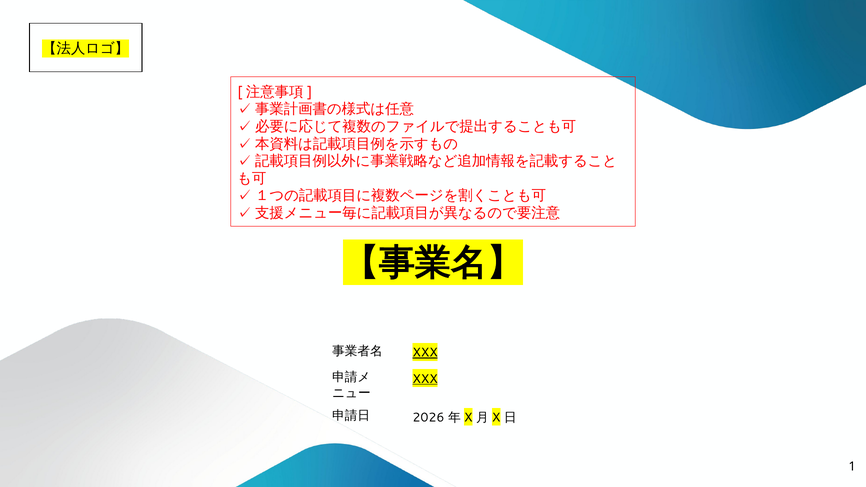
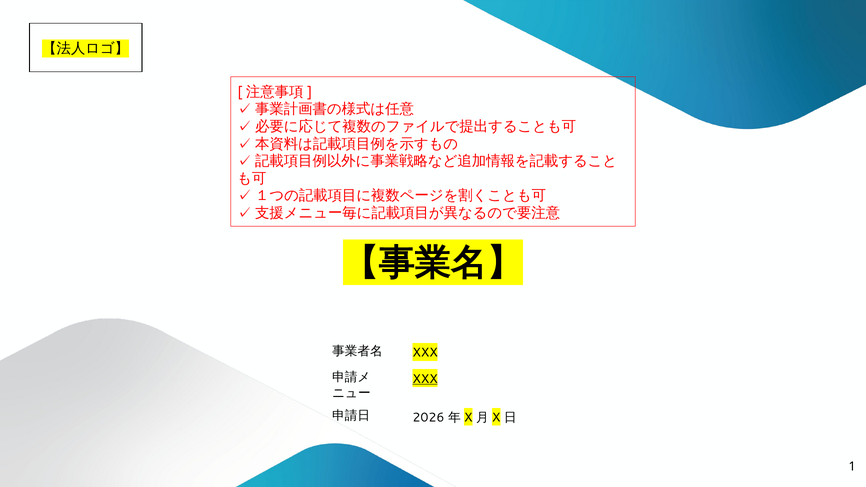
XXX at (425, 353) underline: present -> none
